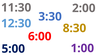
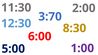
3:30: 3:30 -> 3:70
